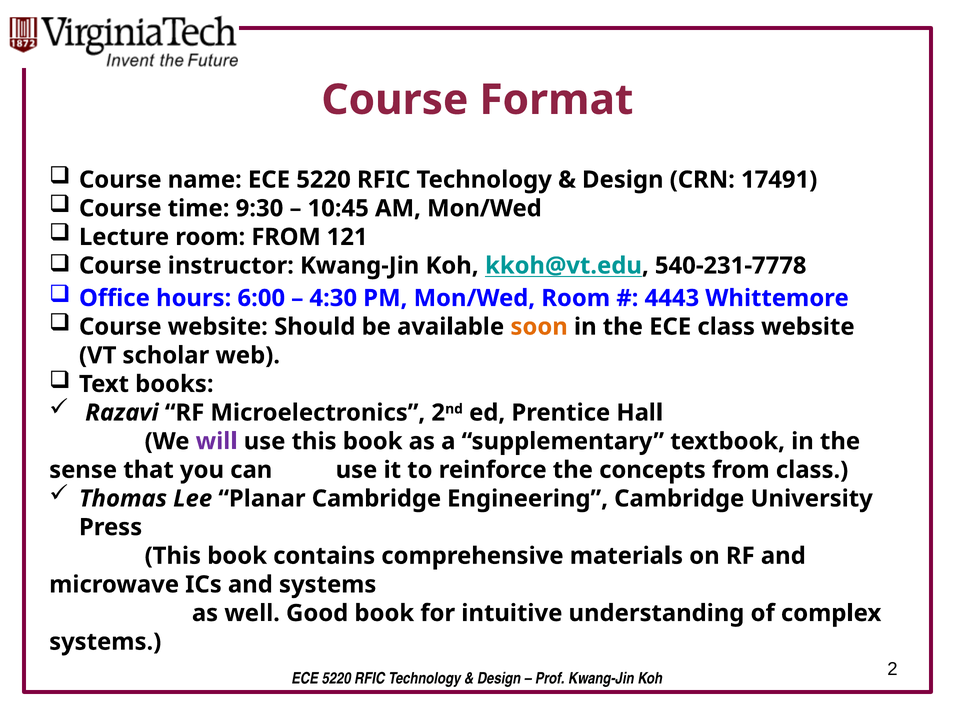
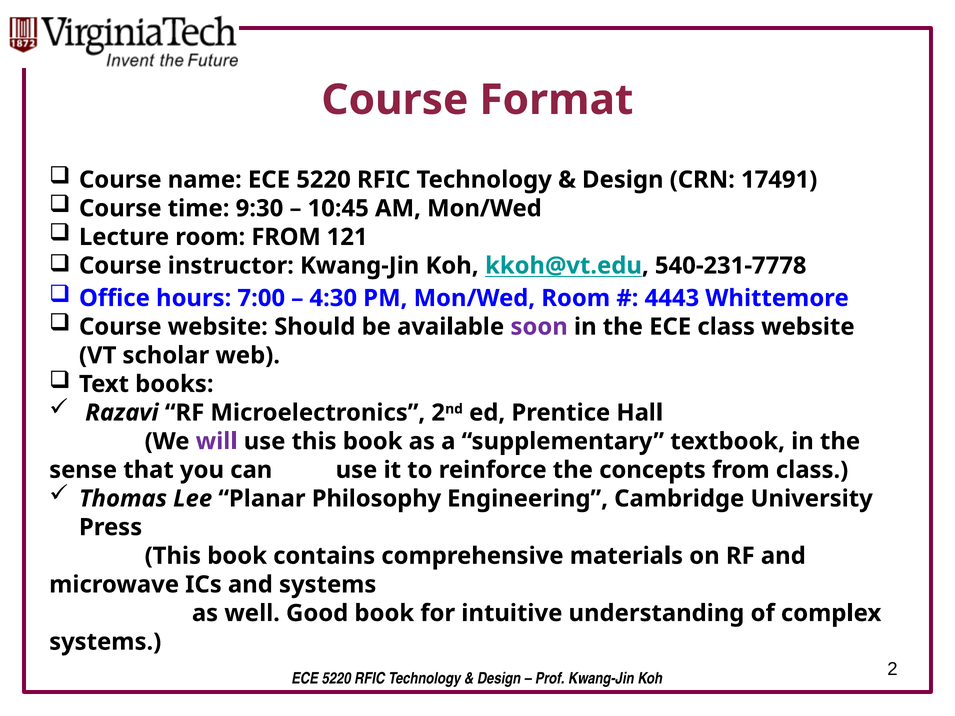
6:00: 6:00 -> 7:00
soon colour: orange -> purple
Planar Cambridge: Cambridge -> Philosophy
